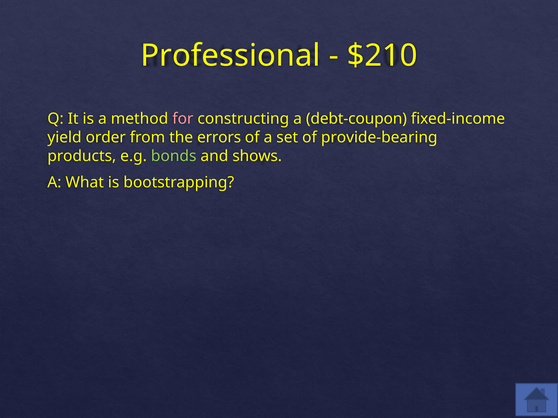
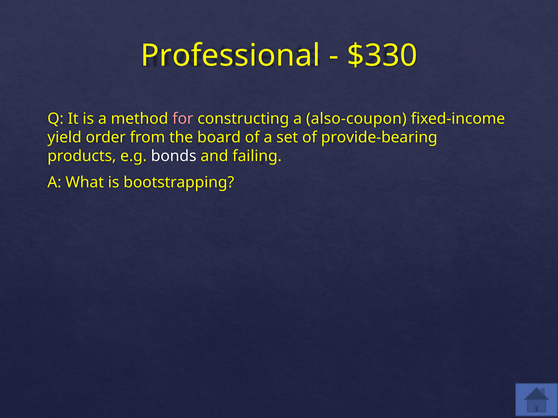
$210: $210 -> $330
debt-coupon: debt-coupon -> also-coupon
errors: errors -> board
bonds colour: light green -> white
shows: shows -> failing
